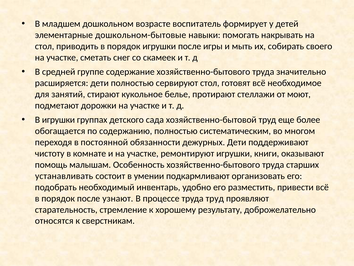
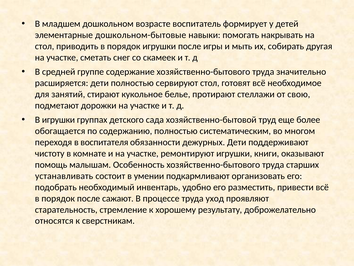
своего: своего -> другая
моют: моют -> свою
постоянной: постоянной -> воспитателя
узнают: узнают -> сажают
труда труд: труд -> уход
